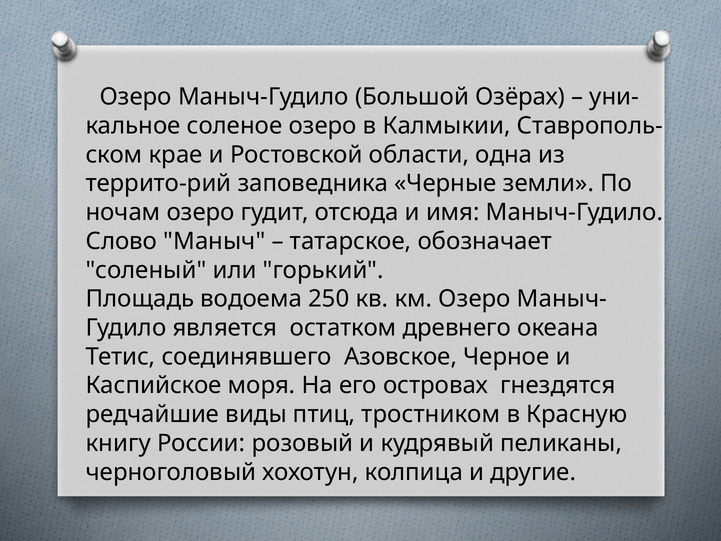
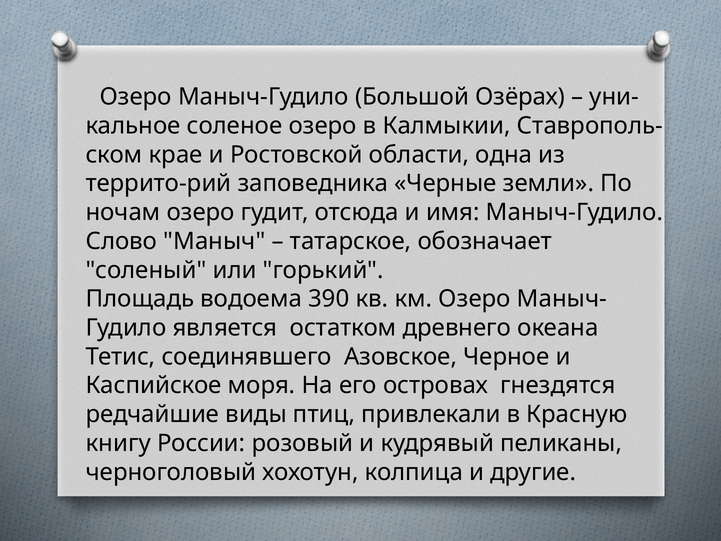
250: 250 -> 390
тростником: тростником -> привлекали
